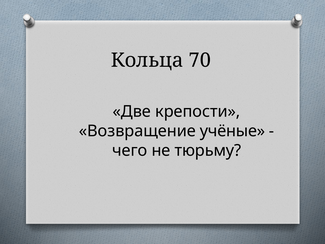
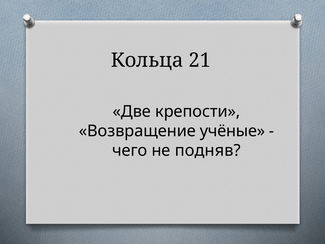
70: 70 -> 21
тюрьму: тюрьму -> подняв
